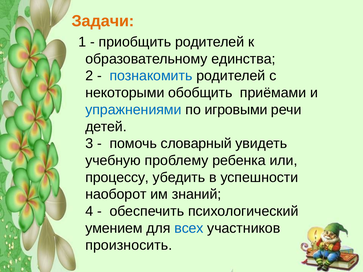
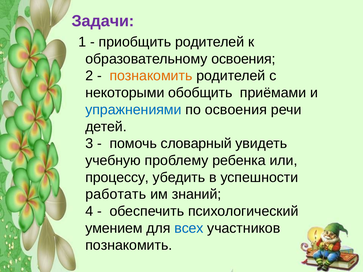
Задачи colour: orange -> purple
образовательному единства: единства -> освоения
познакомить at (151, 76) colour: blue -> orange
по игровыми: игровыми -> освоения
наоборот: наоборот -> работать
произносить at (129, 245): произносить -> познакомить
